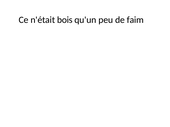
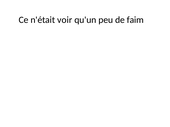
bois: bois -> voir
